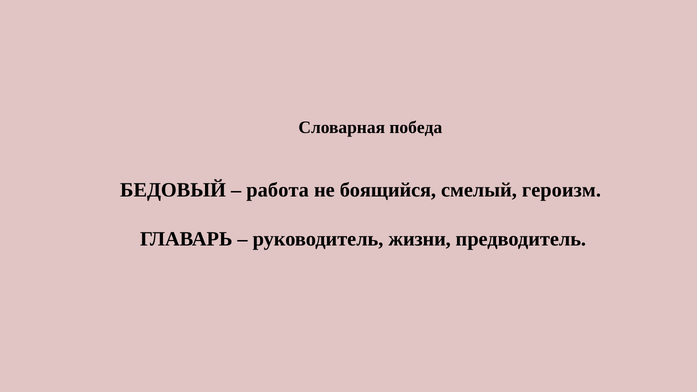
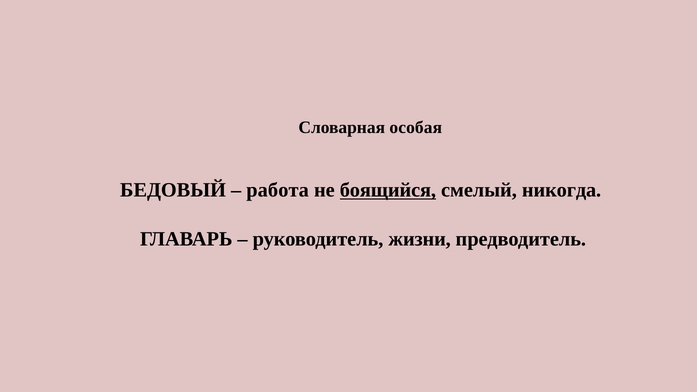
победа: победа -> особая
боящийся underline: none -> present
героизм: героизм -> никогда
